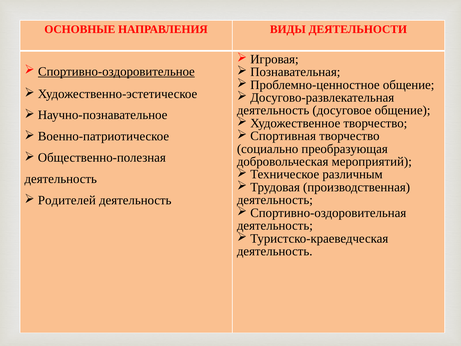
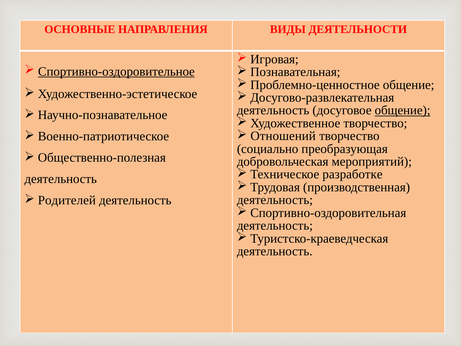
общение at (403, 110) underline: none -> present
Спортивная: Спортивная -> Отношений
различным: различным -> разработке
